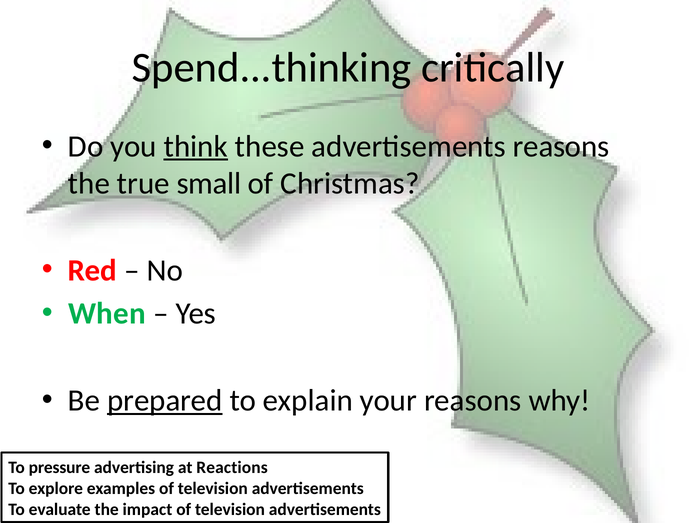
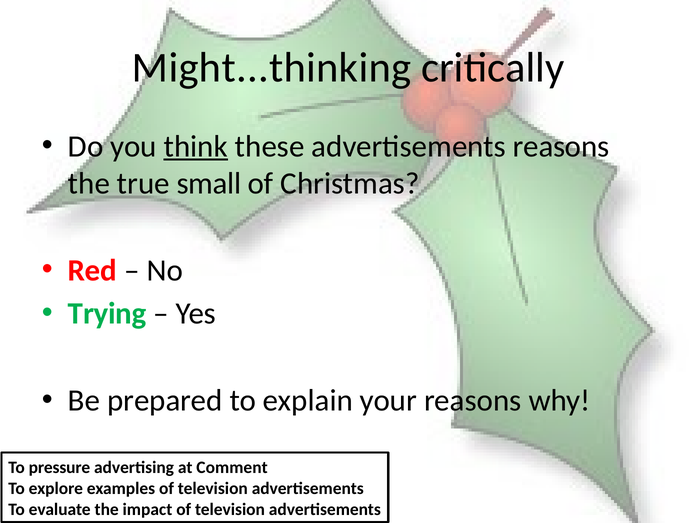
Spend...thinking: Spend...thinking -> Might...thinking
When: When -> Trying
prepared underline: present -> none
Reactions: Reactions -> Comment
